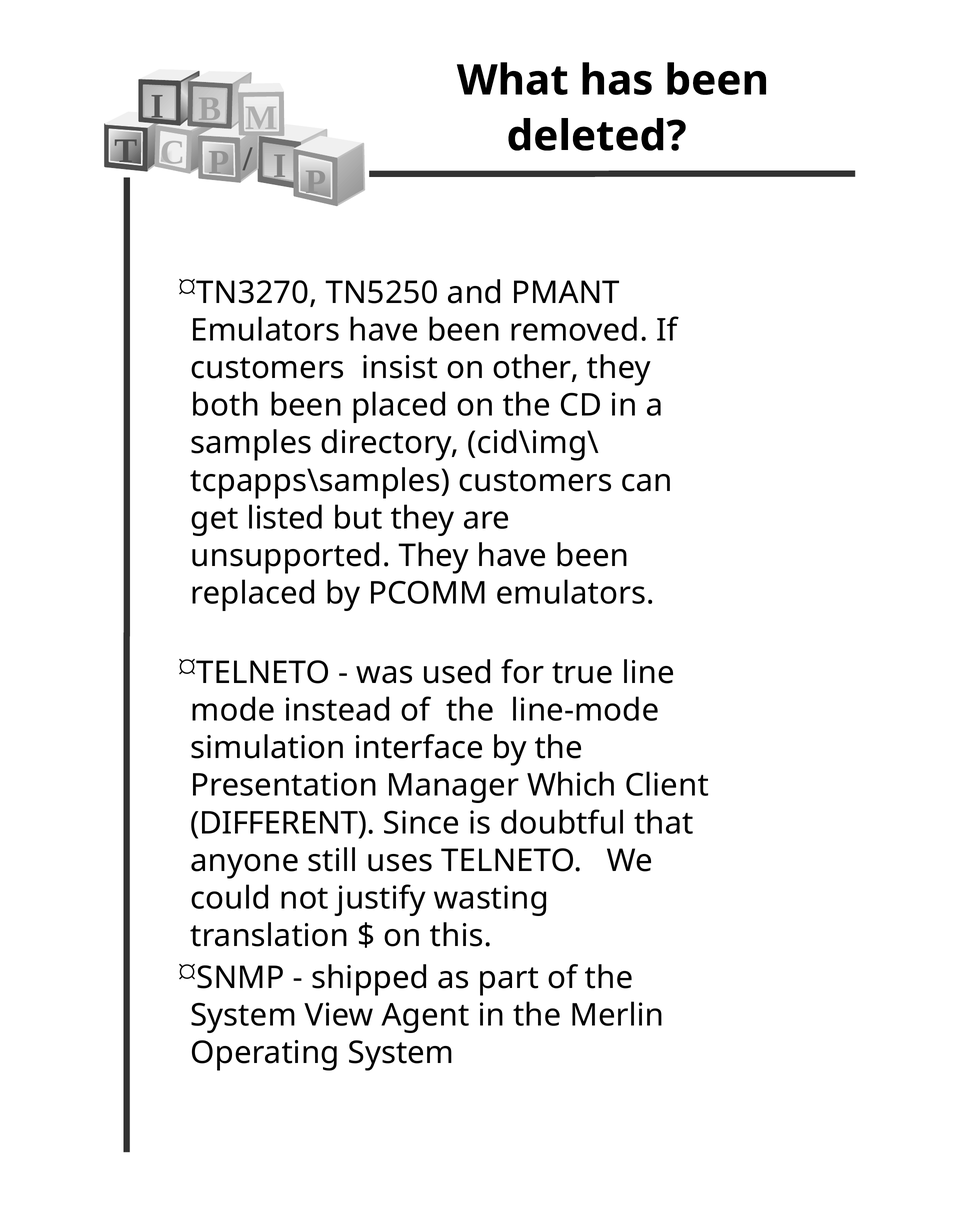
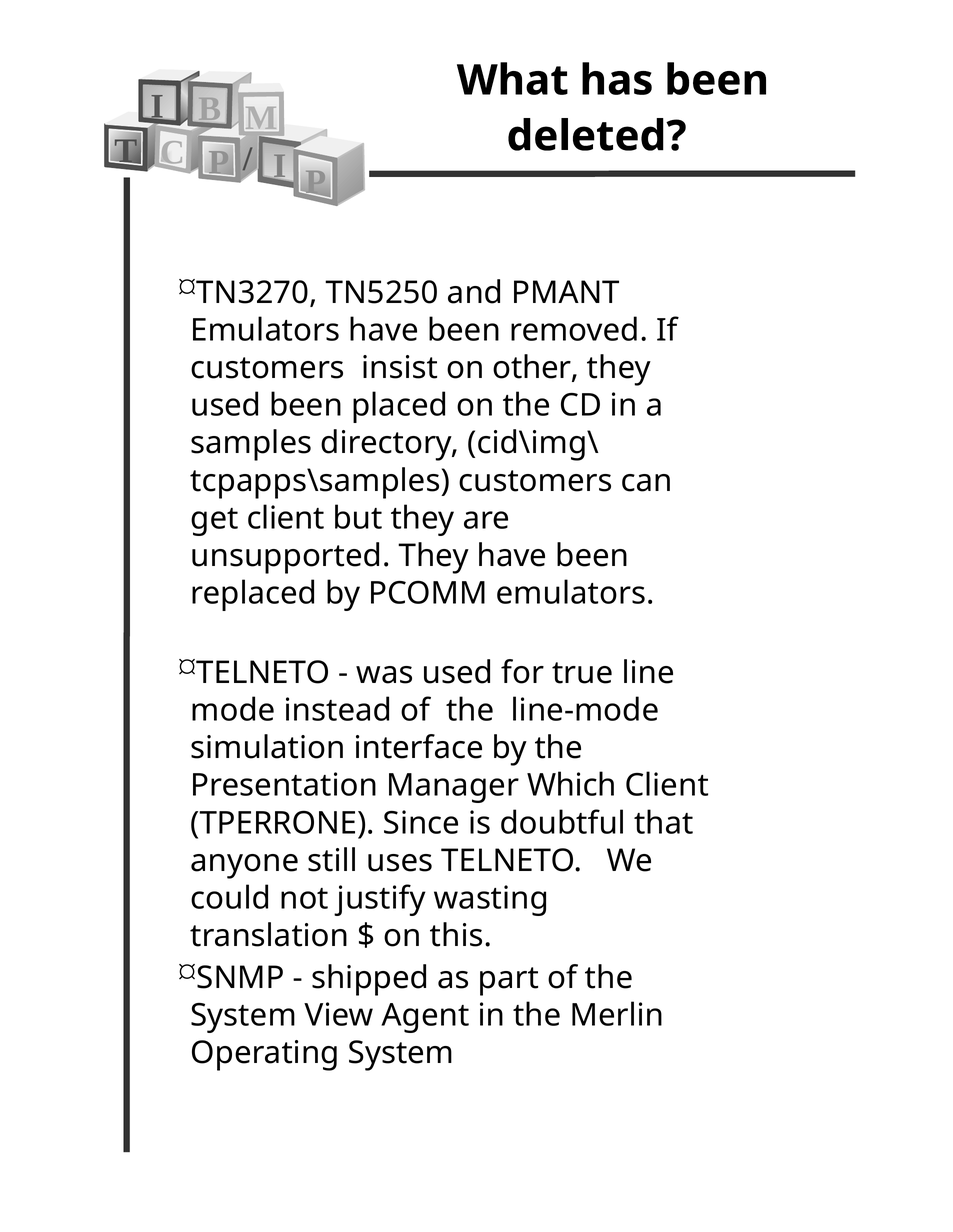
both at (225, 406): both -> used
get listed: listed -> client
DIFFERENT: DIFFERENT -> TPERRONE
